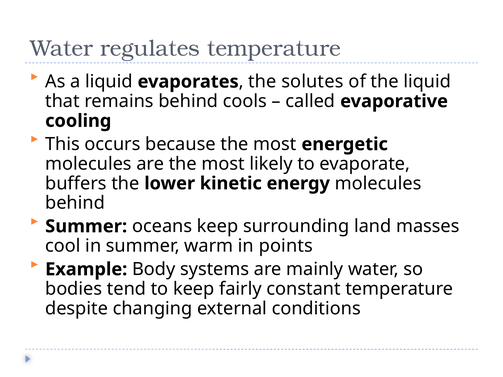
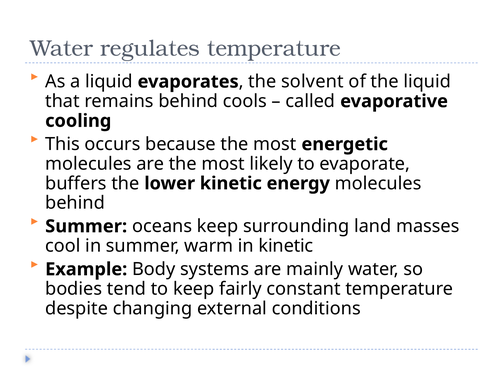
solutes: solutes -> solvent
in points: points -> kinetic
